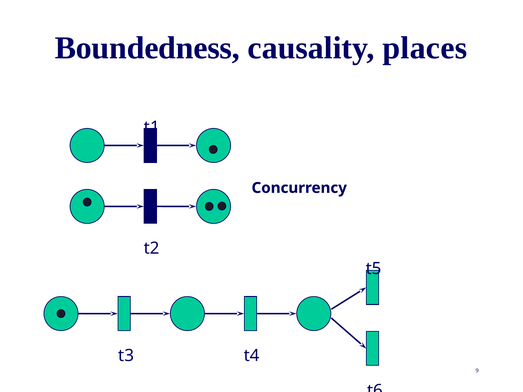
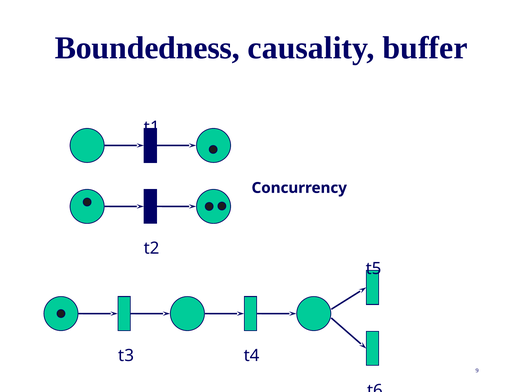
places: places -> buffer
